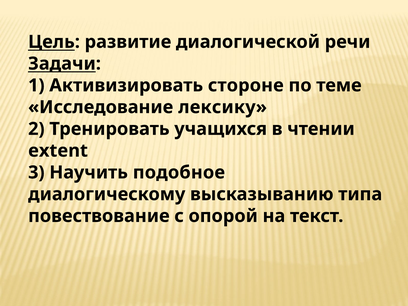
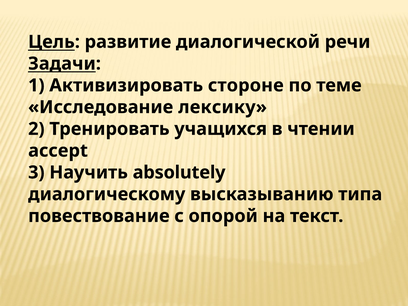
extent: extent -> accept
подобное: подобное -> absolutely
